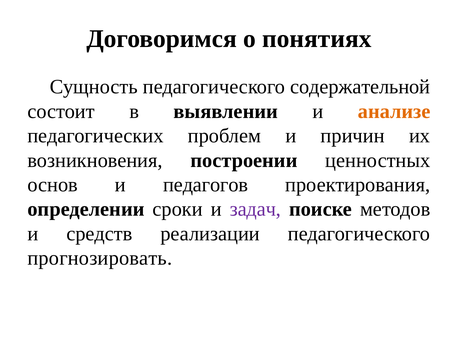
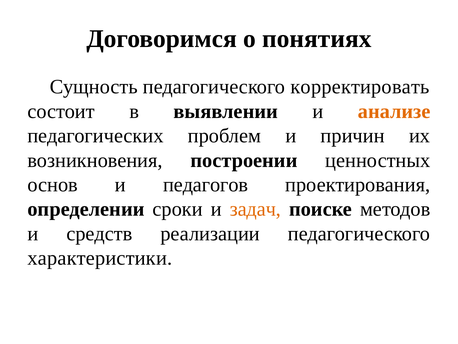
содержательной: содержательной -> корректировать
задач colour: purple -> orange
прогнозировать: прогнозировать -> характеристики
